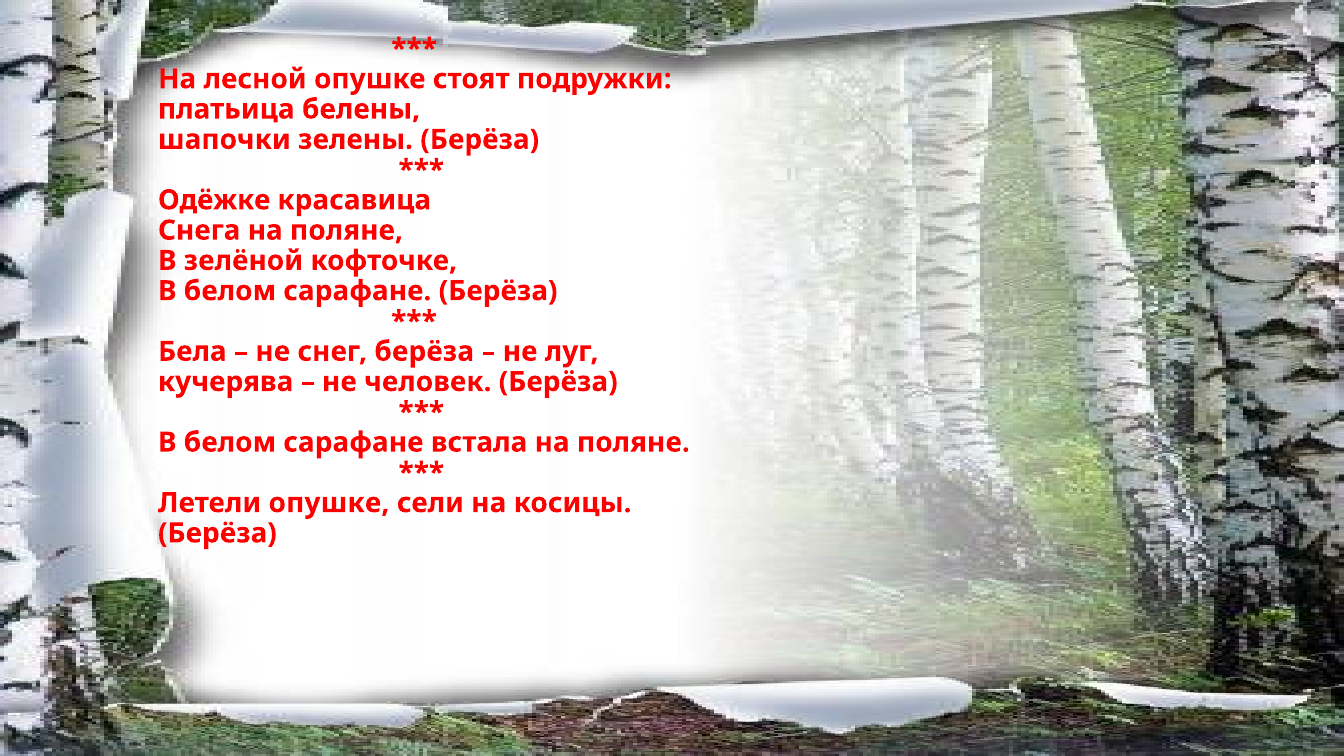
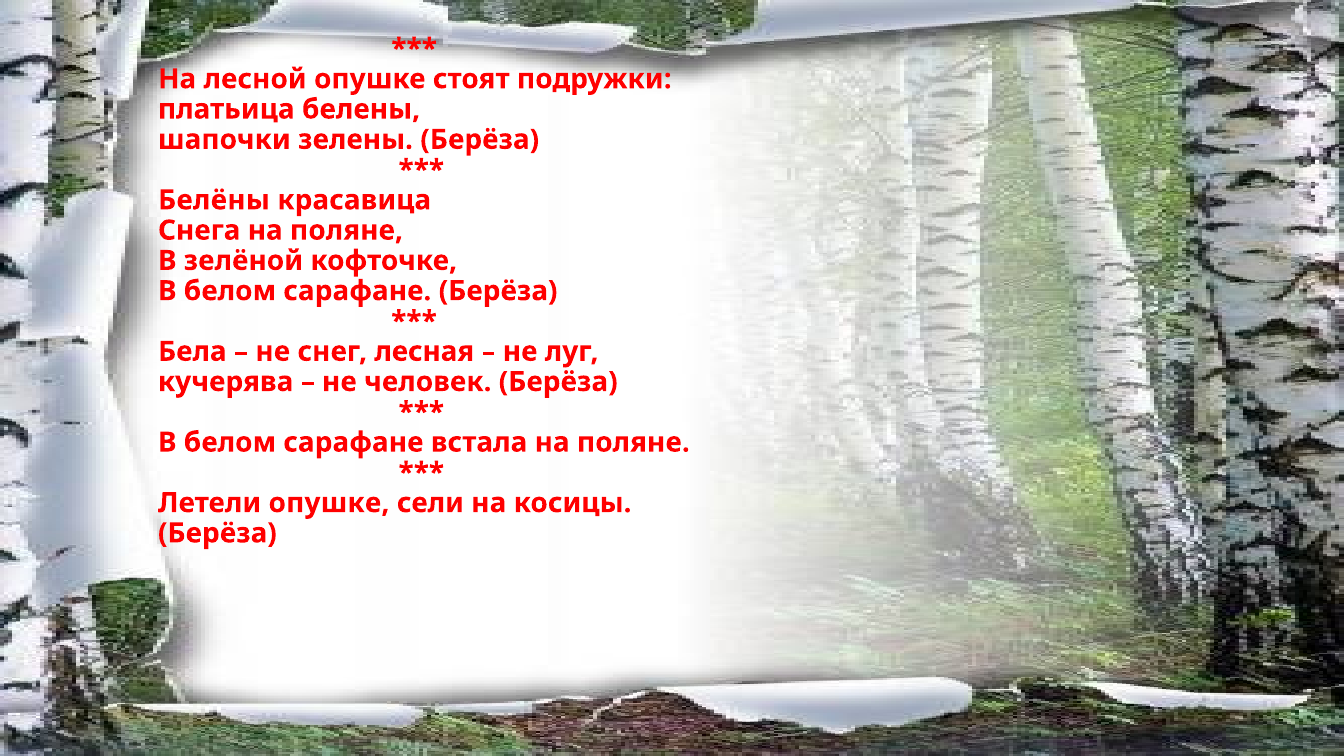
Одёжке: Одёжке -> Белёны
снег берёза: берёза -> лесная
